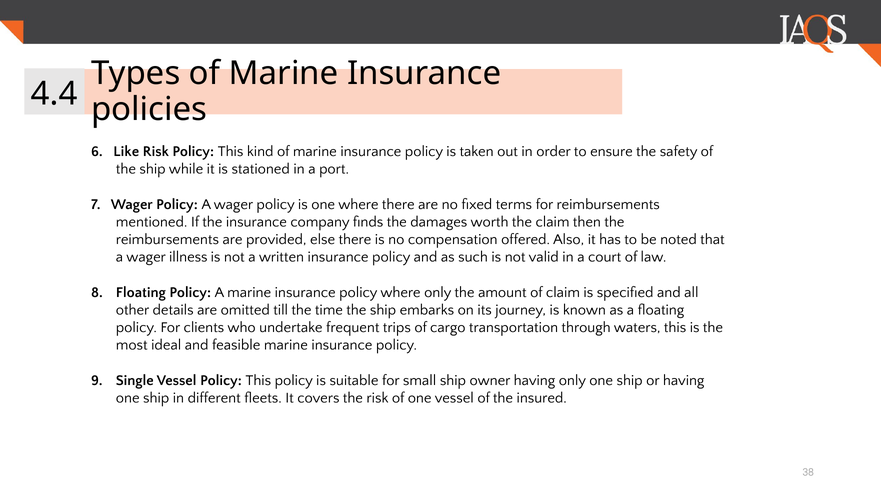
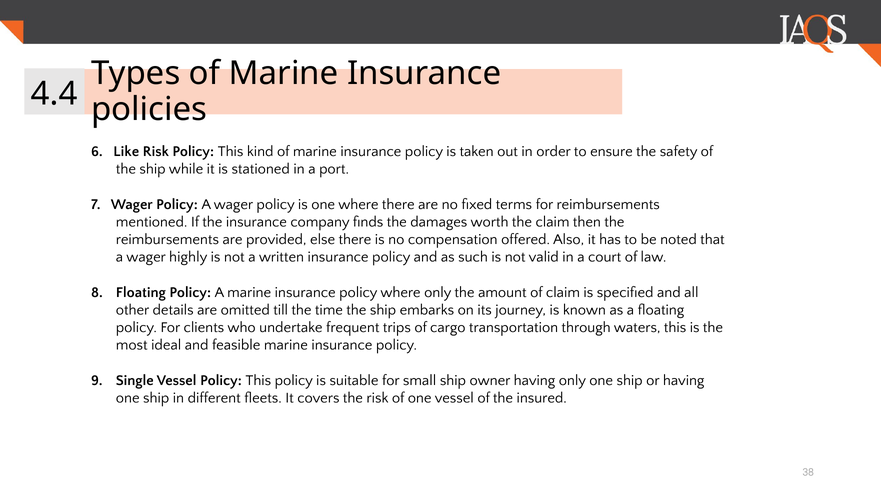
illness: illness -> highly
